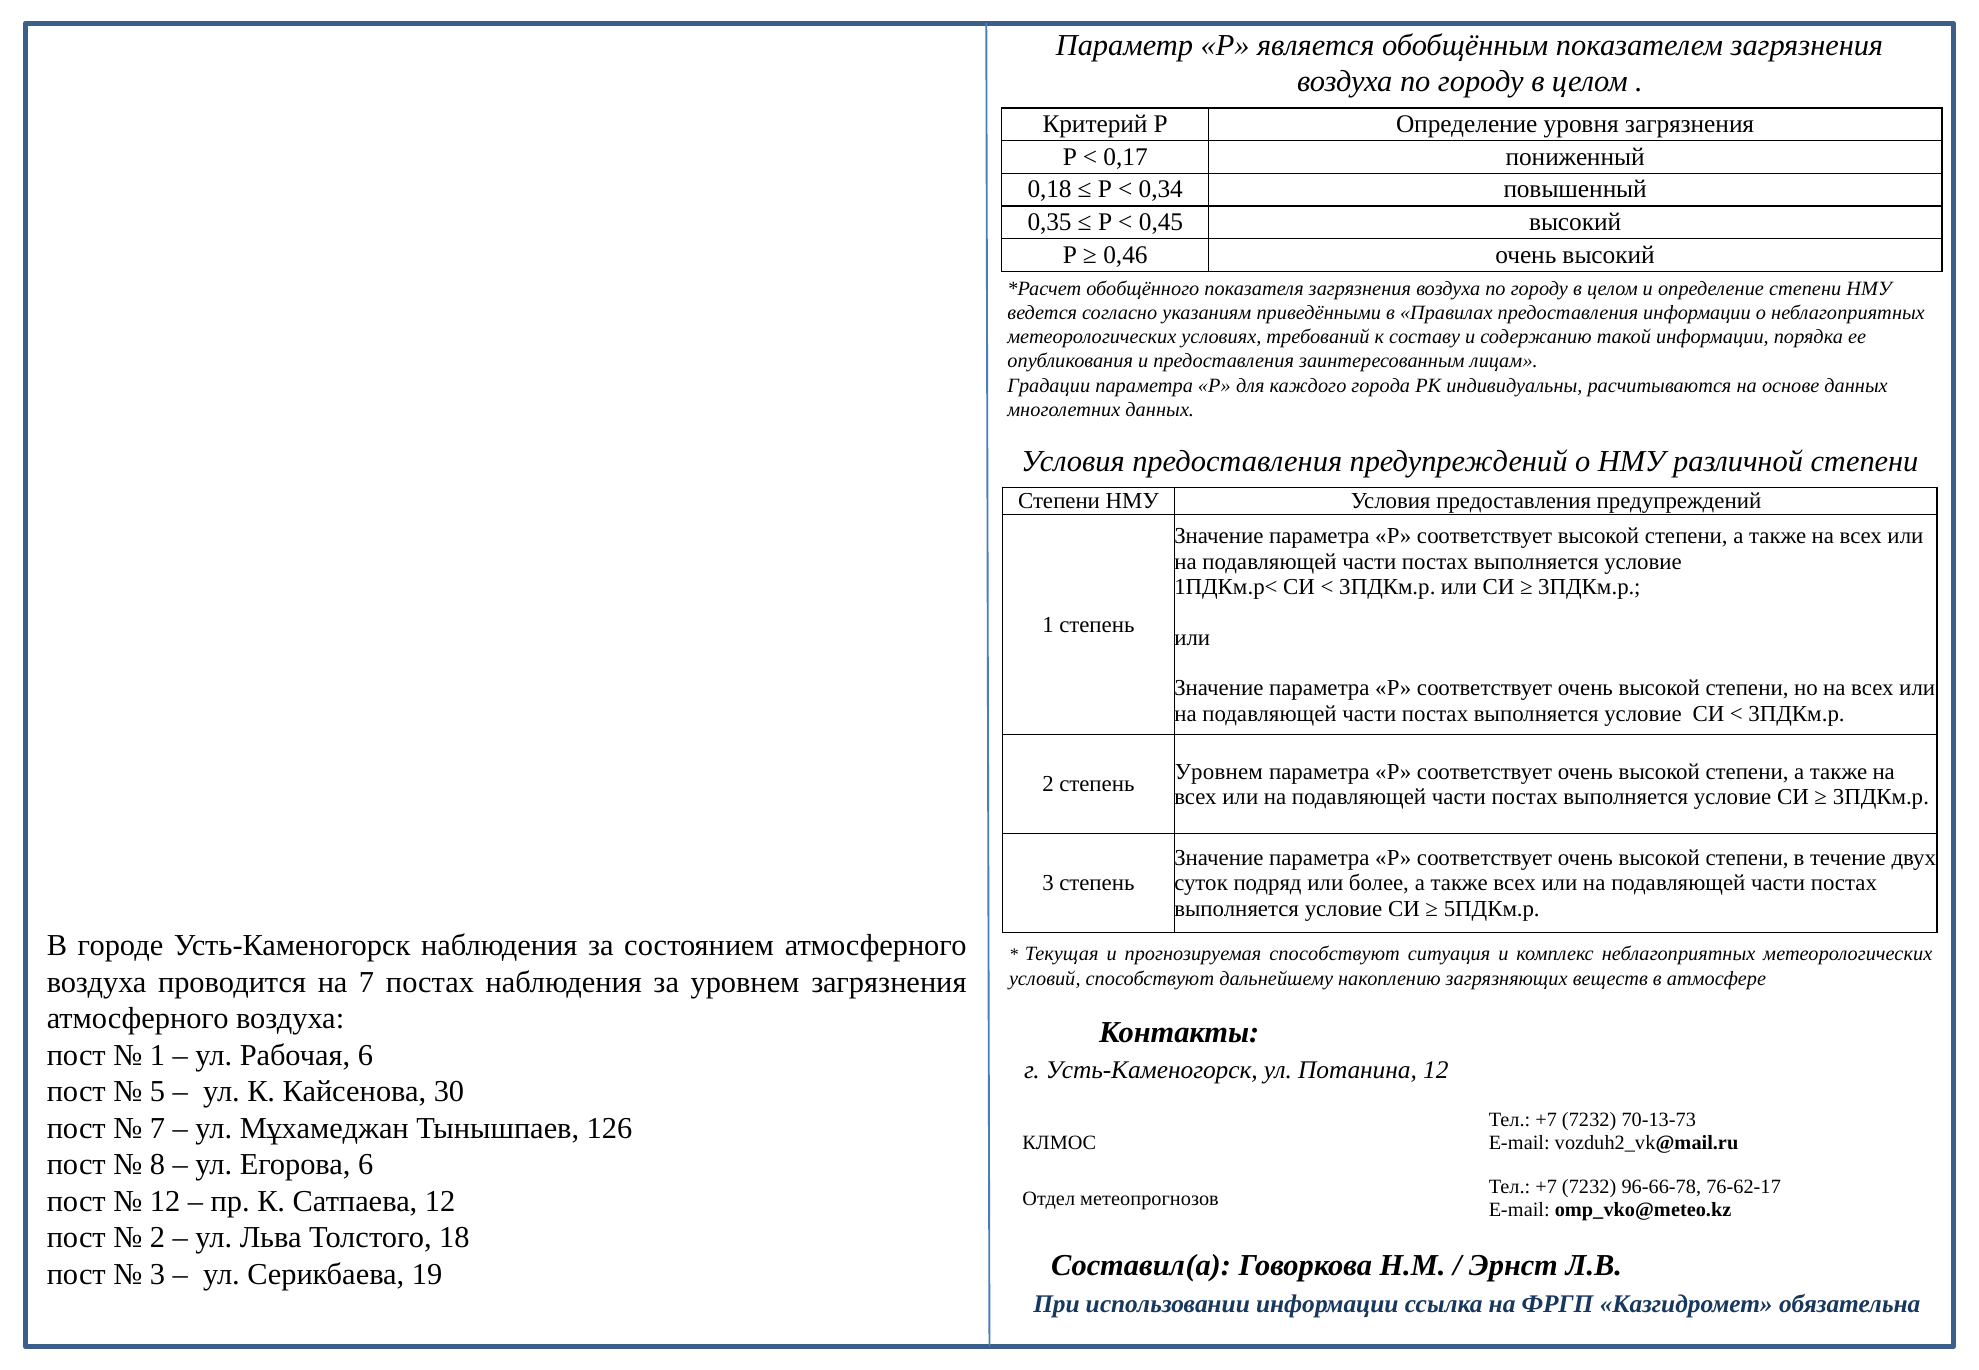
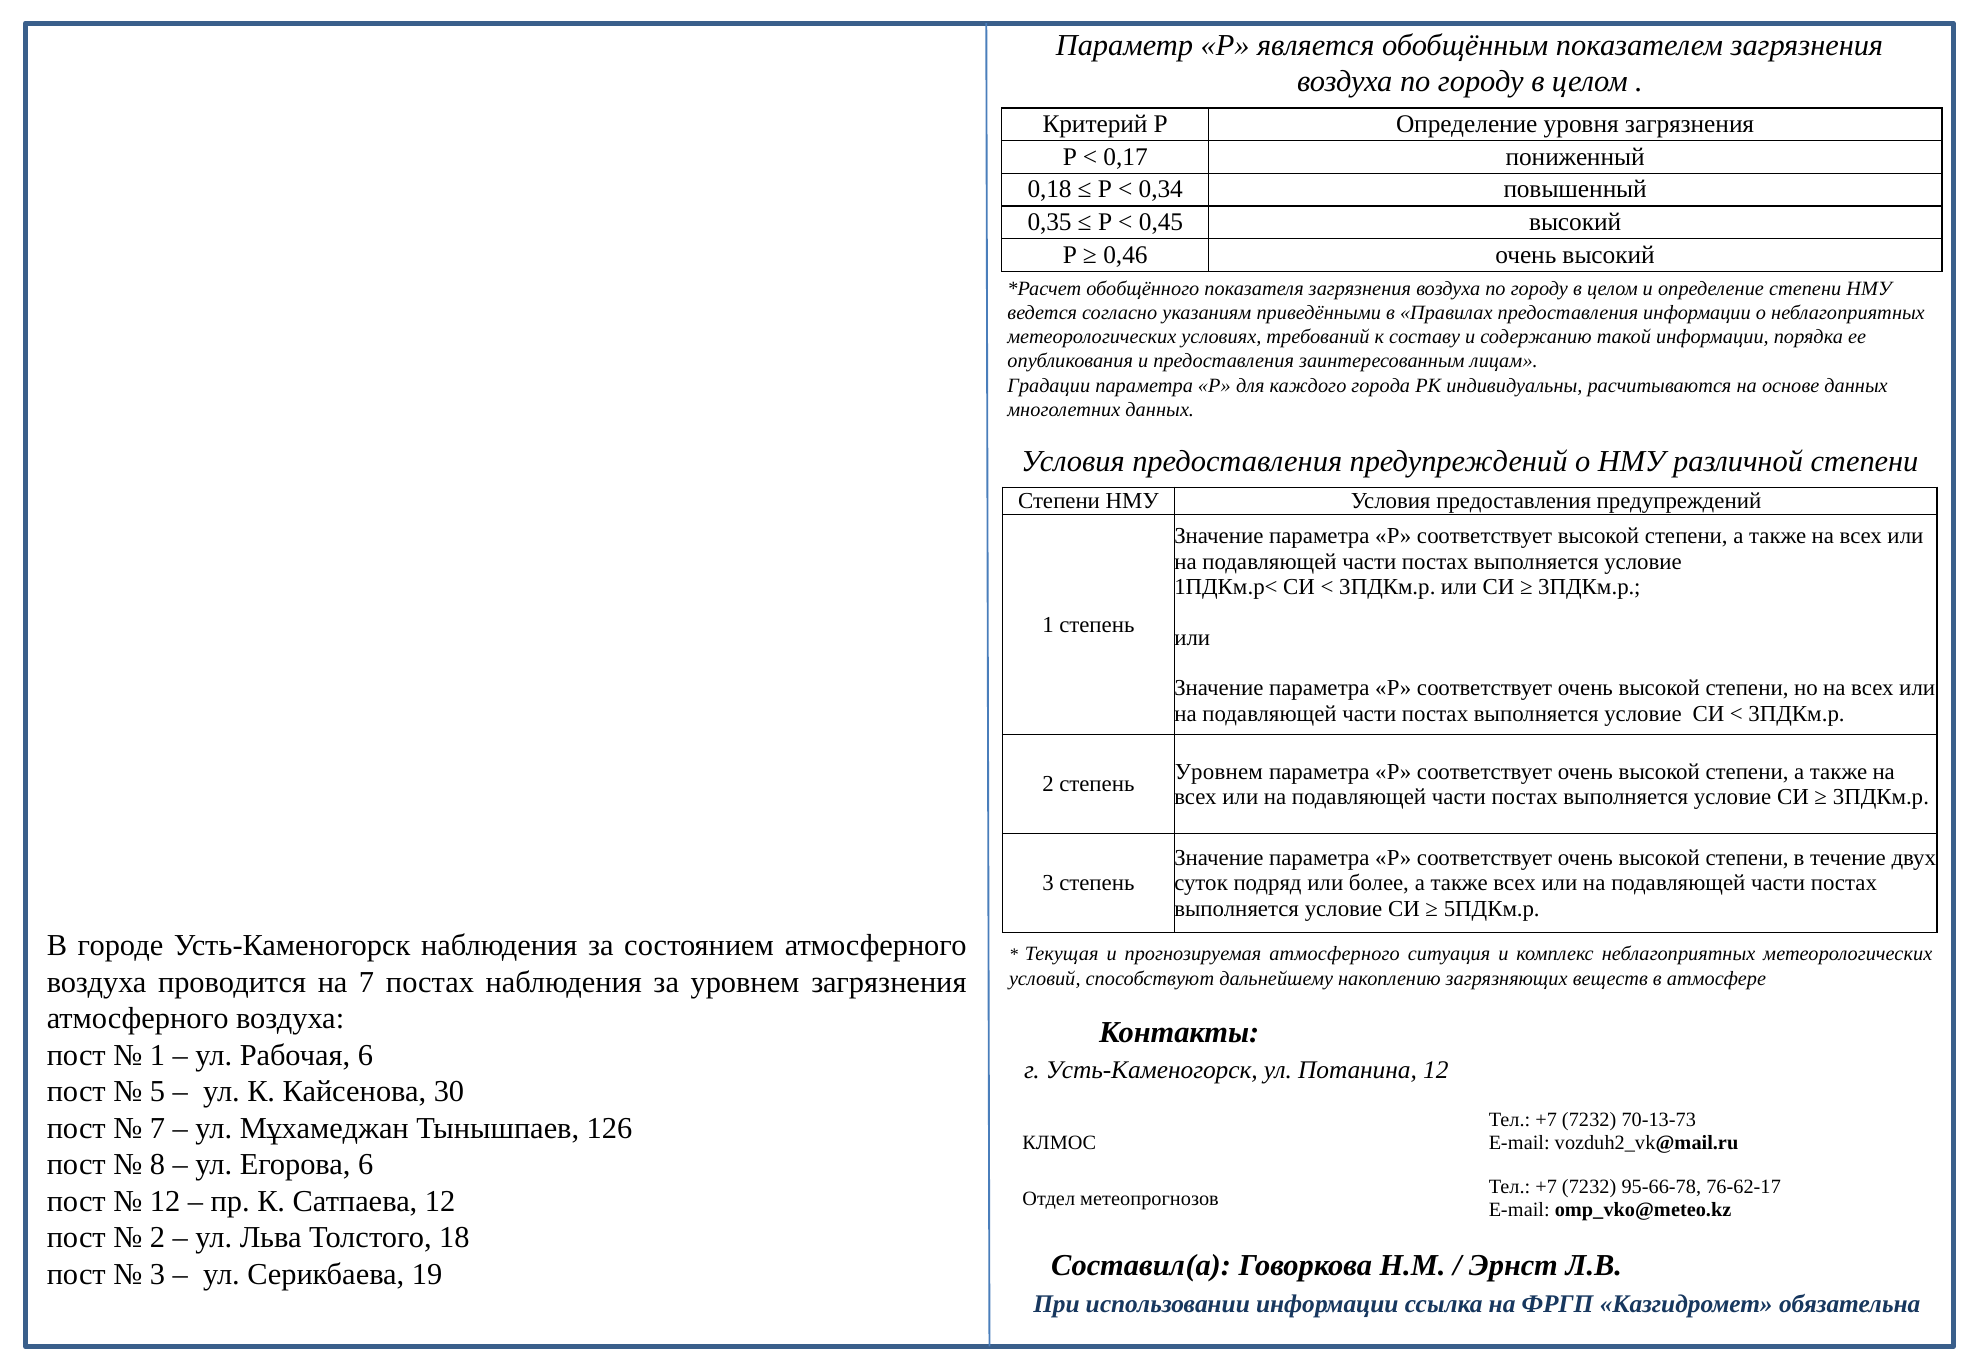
прогнозируемая способствуют: способствуют -> атмосферного
96-66-78: 96-66-78 -> 95-66-78
